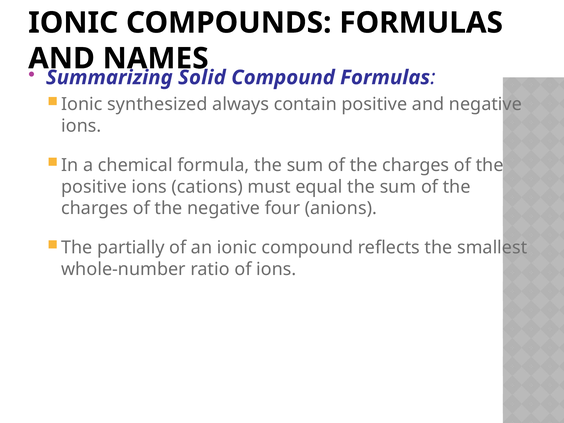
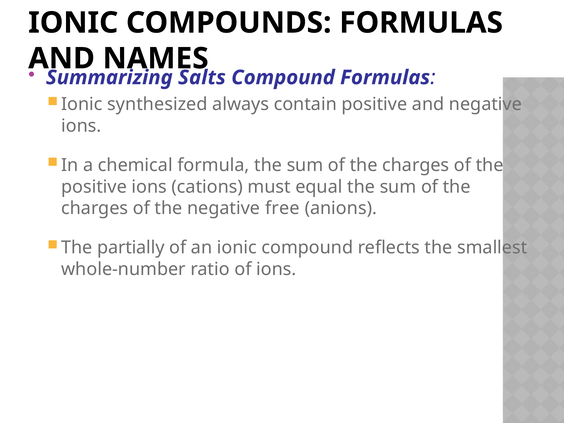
Solid: Solid -> Salts
four: four -> free
